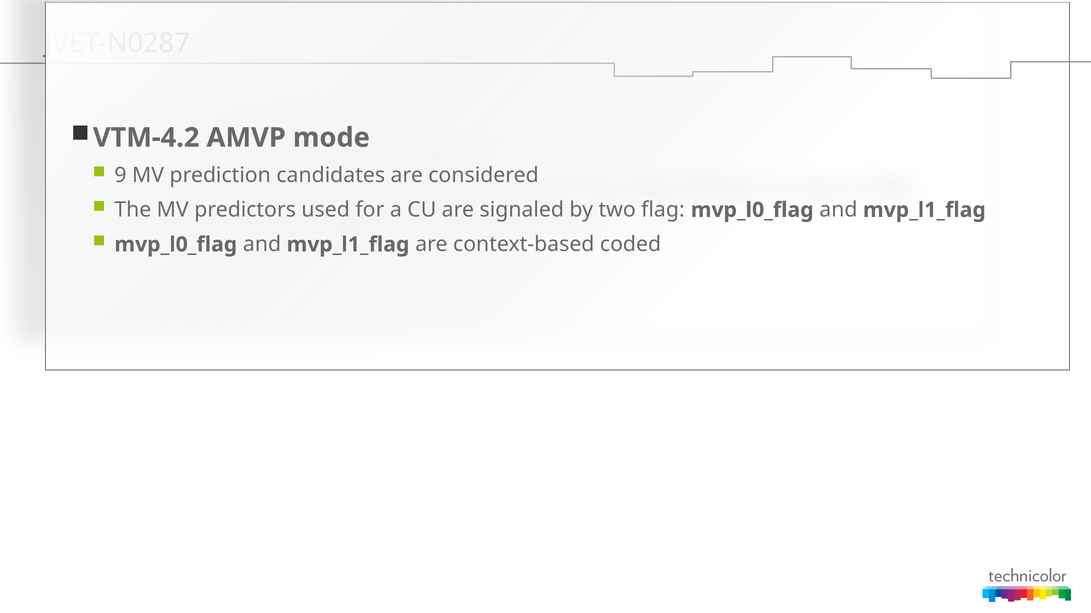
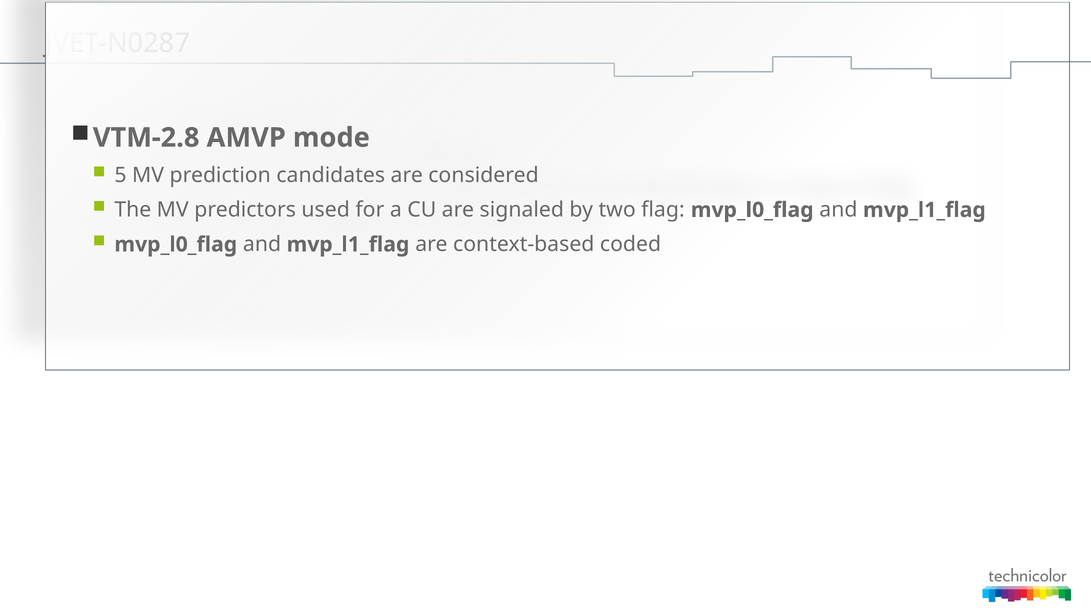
VTM-4.2: VTM-4.2 -> VTM-2.8
9: 9 -> 5
